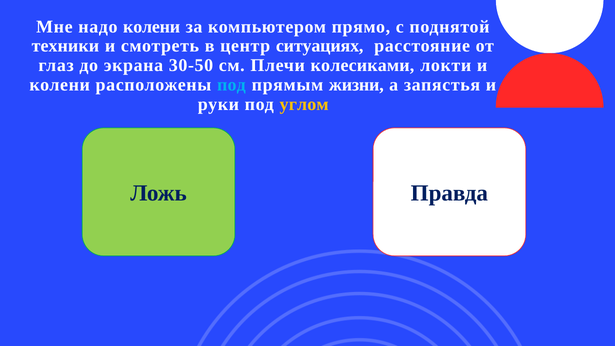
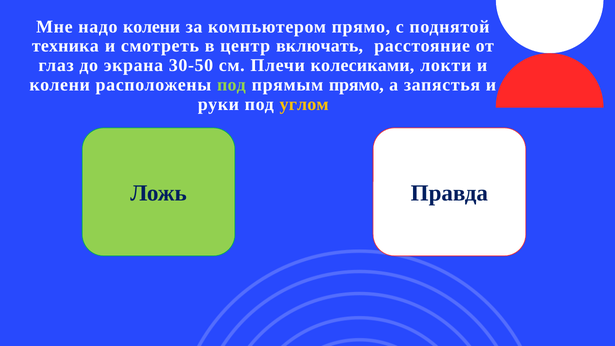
техники: техники -> техника
ситуациях: ситуациях -> включать
под at (231, 85) colour: light blue -> light green
прямым жизни: жизни -> прямо
